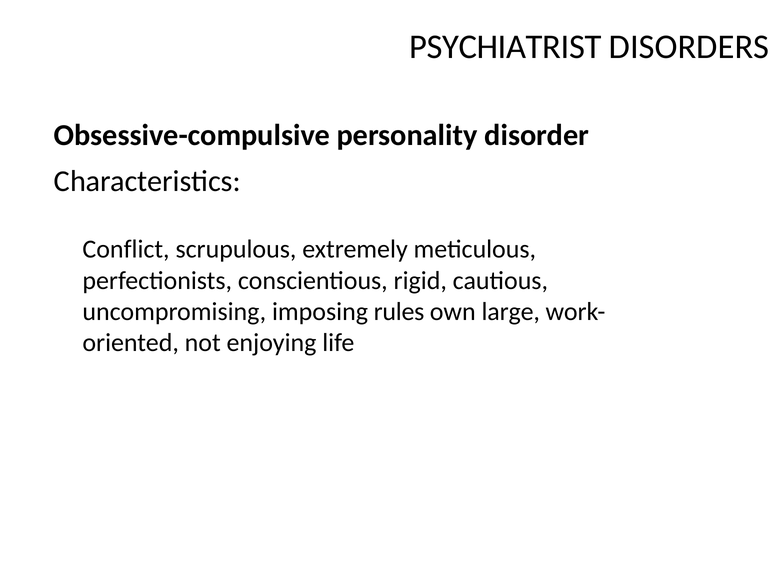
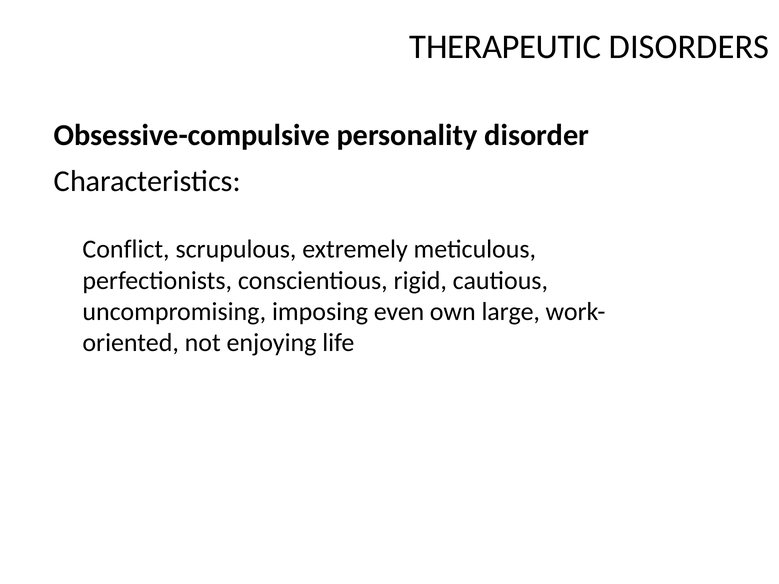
PSYCHIATRIST: PSYCHIATRIST -> THERAPEUTIC
rules: rules -> even
